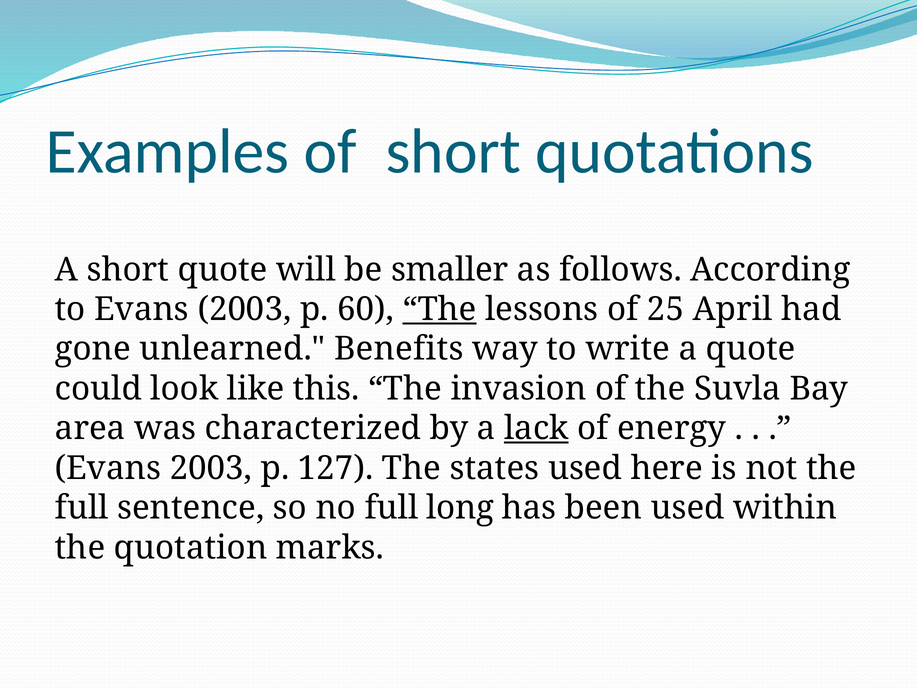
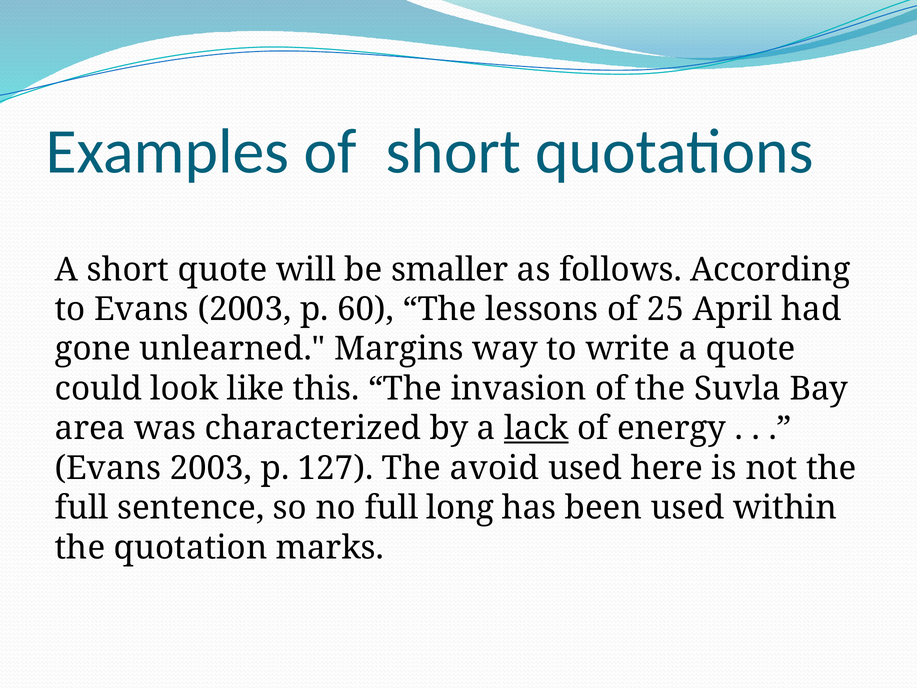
The at (440, 309) underline: present -> none
Benefits: Benefits -> Margins
states: states -> avoid
